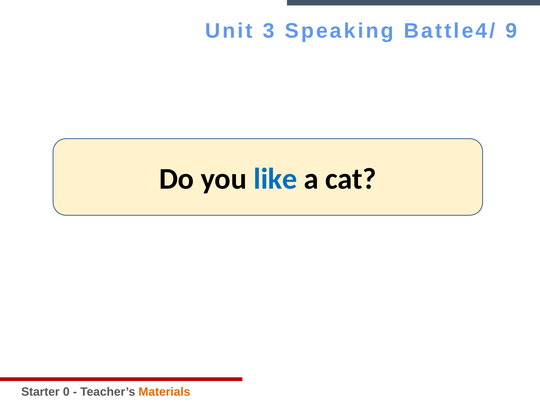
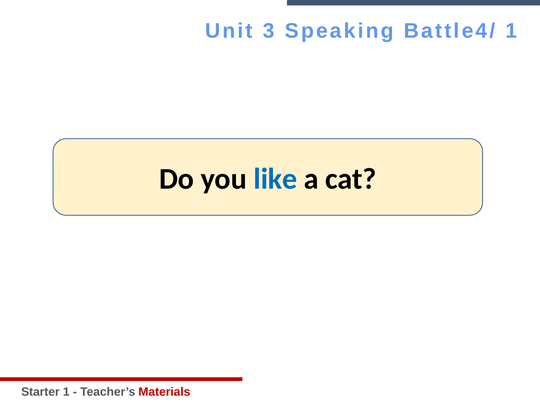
Battle4/ 9: 9 -> 1
Starter 0: 0 -> 1
Materials colour: orange -> red
